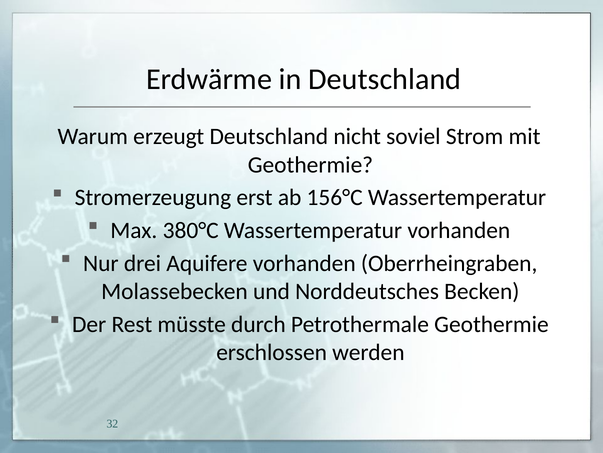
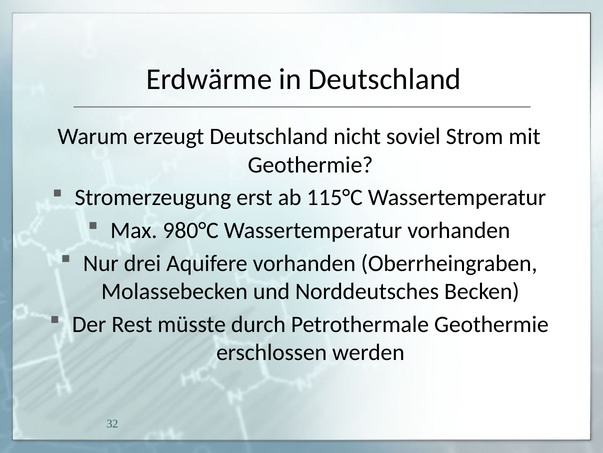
156°C: 156°C -> 115°C
380°C: 380°C -> 980°C
